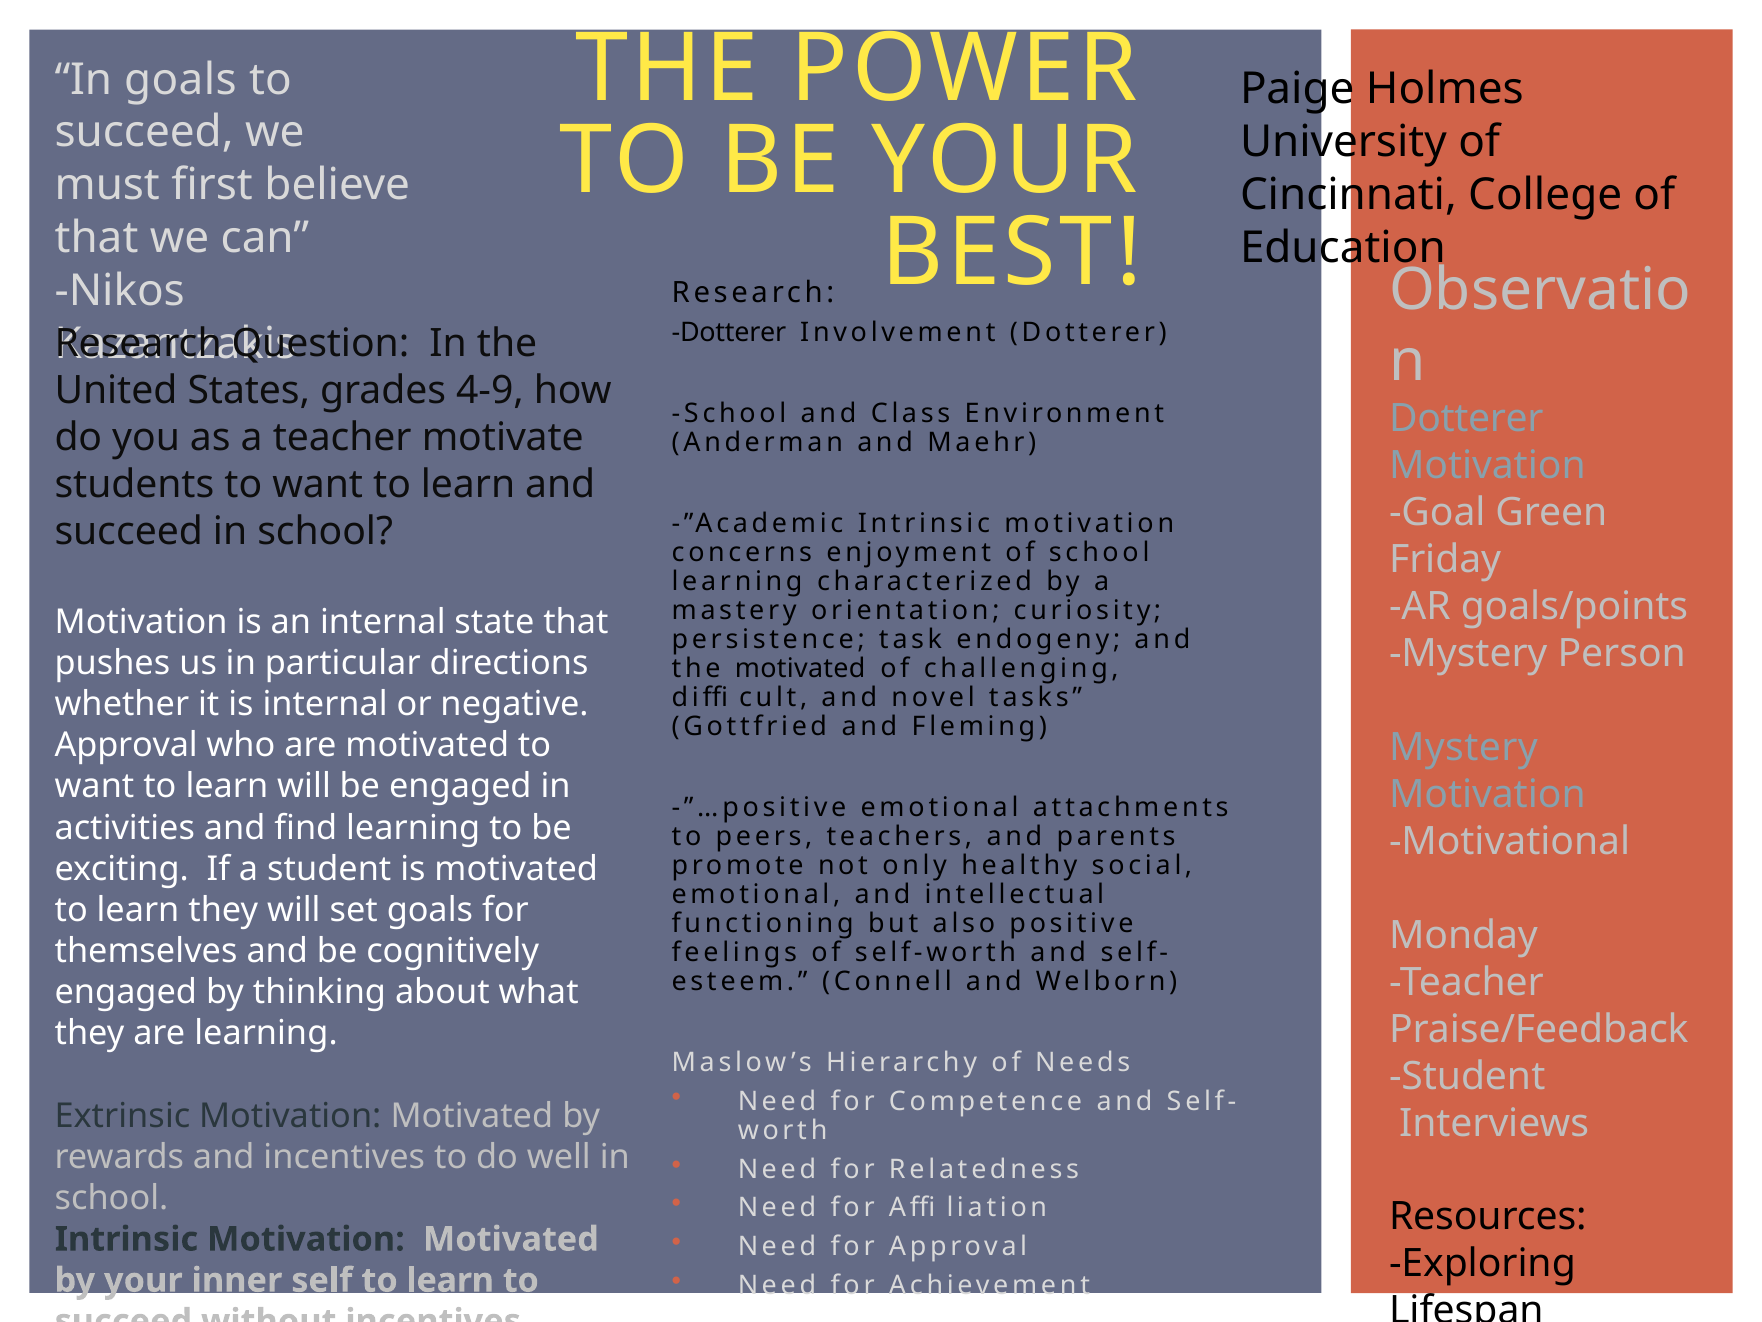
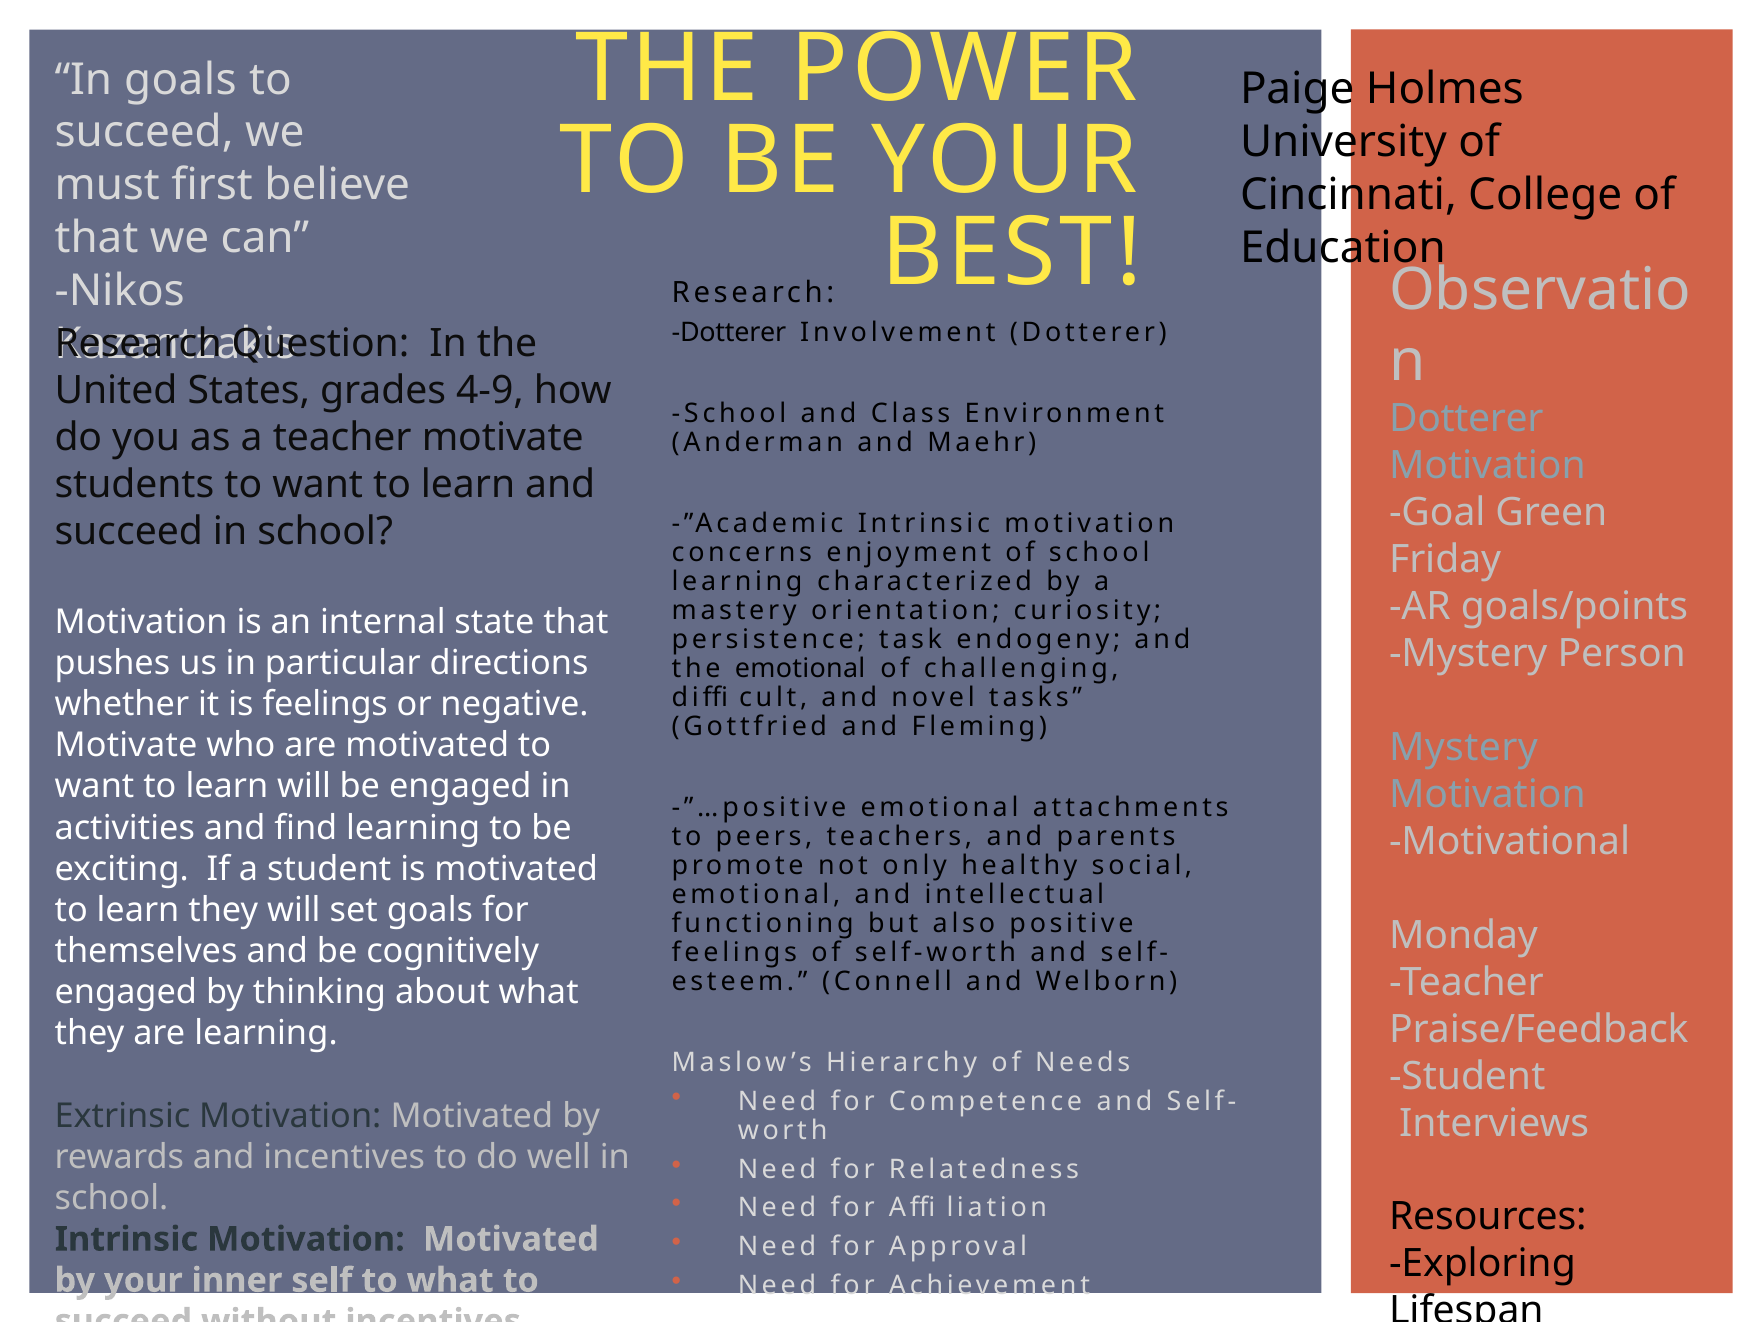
the motivated: motivated -> emotional
is internal: internal -> feelings
Approval at (126, 745): Approval -> Motivate
self to learn: learn -> what
